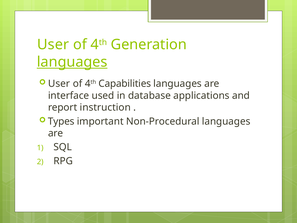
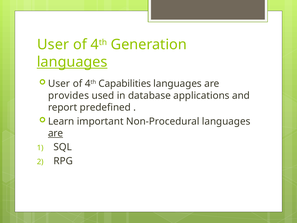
interface: interface -> provides
instruction: instruction -> predefined
Types: Types -> Learn
are at (56, 133) underline: none -> present
